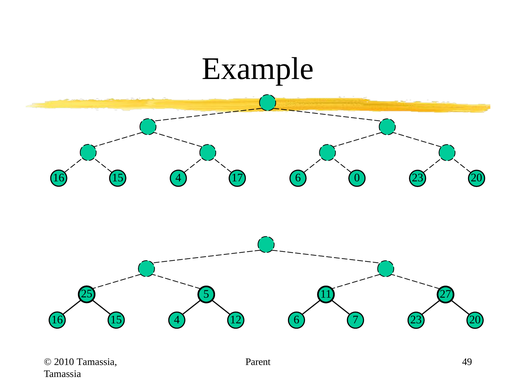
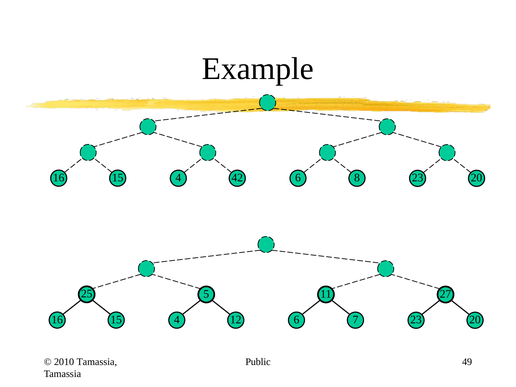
17: 17 -> 42
0: 0 -> 8
Parent: Parent -> Public
